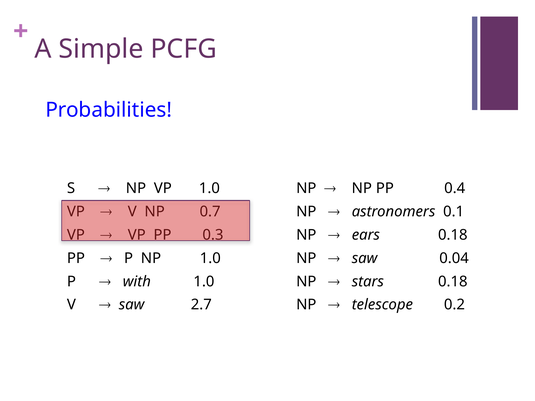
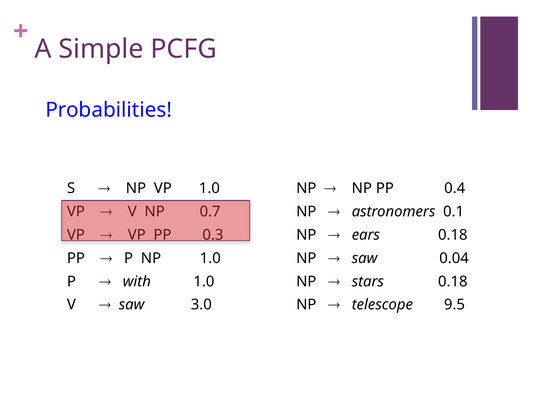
2.7: 2.7 -> 3.0
0.2: 0.2 -> 9.5
